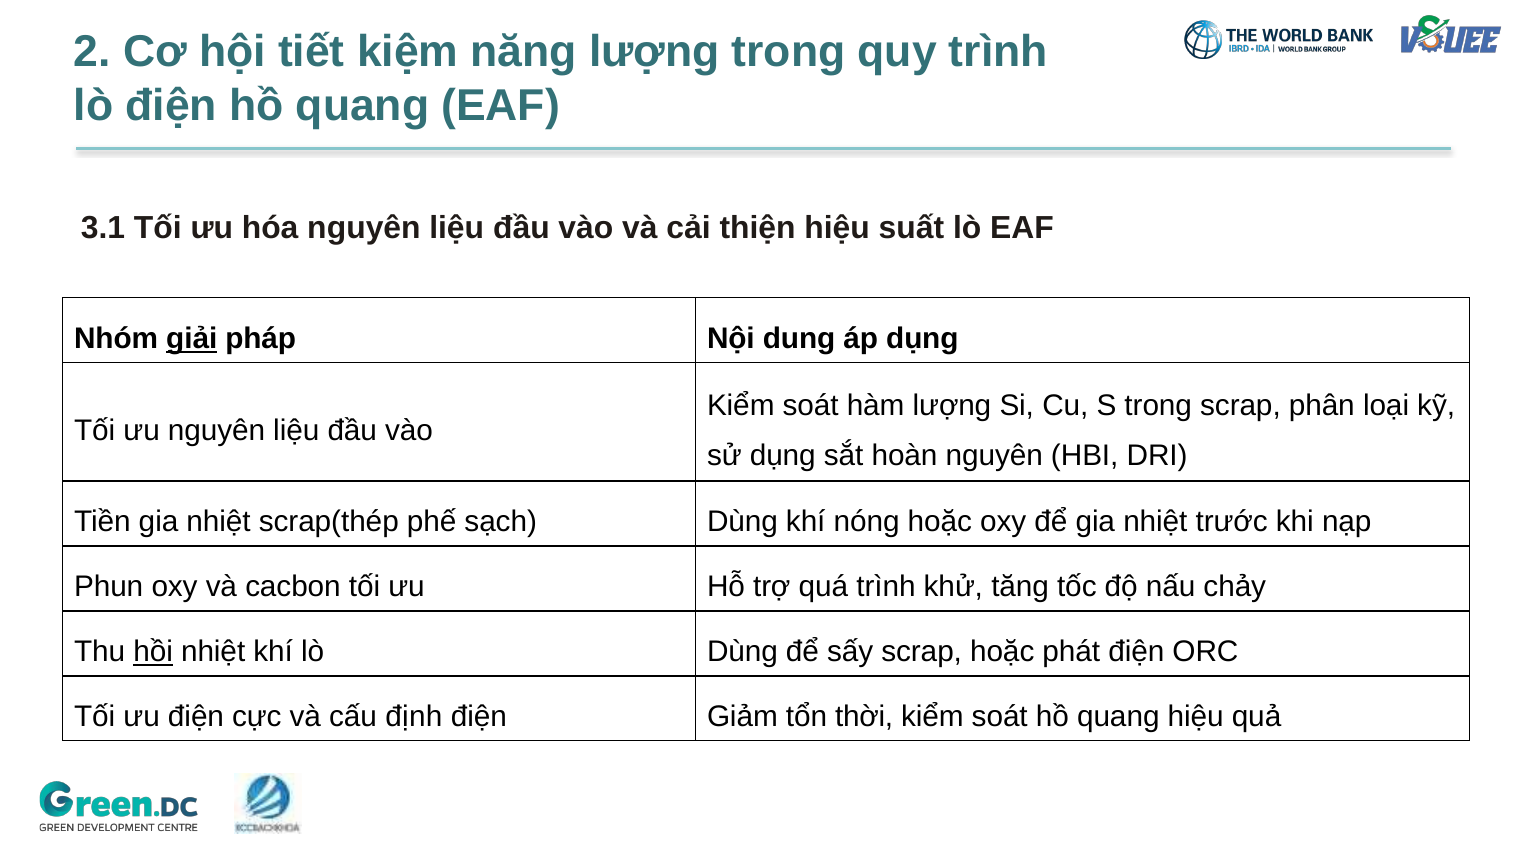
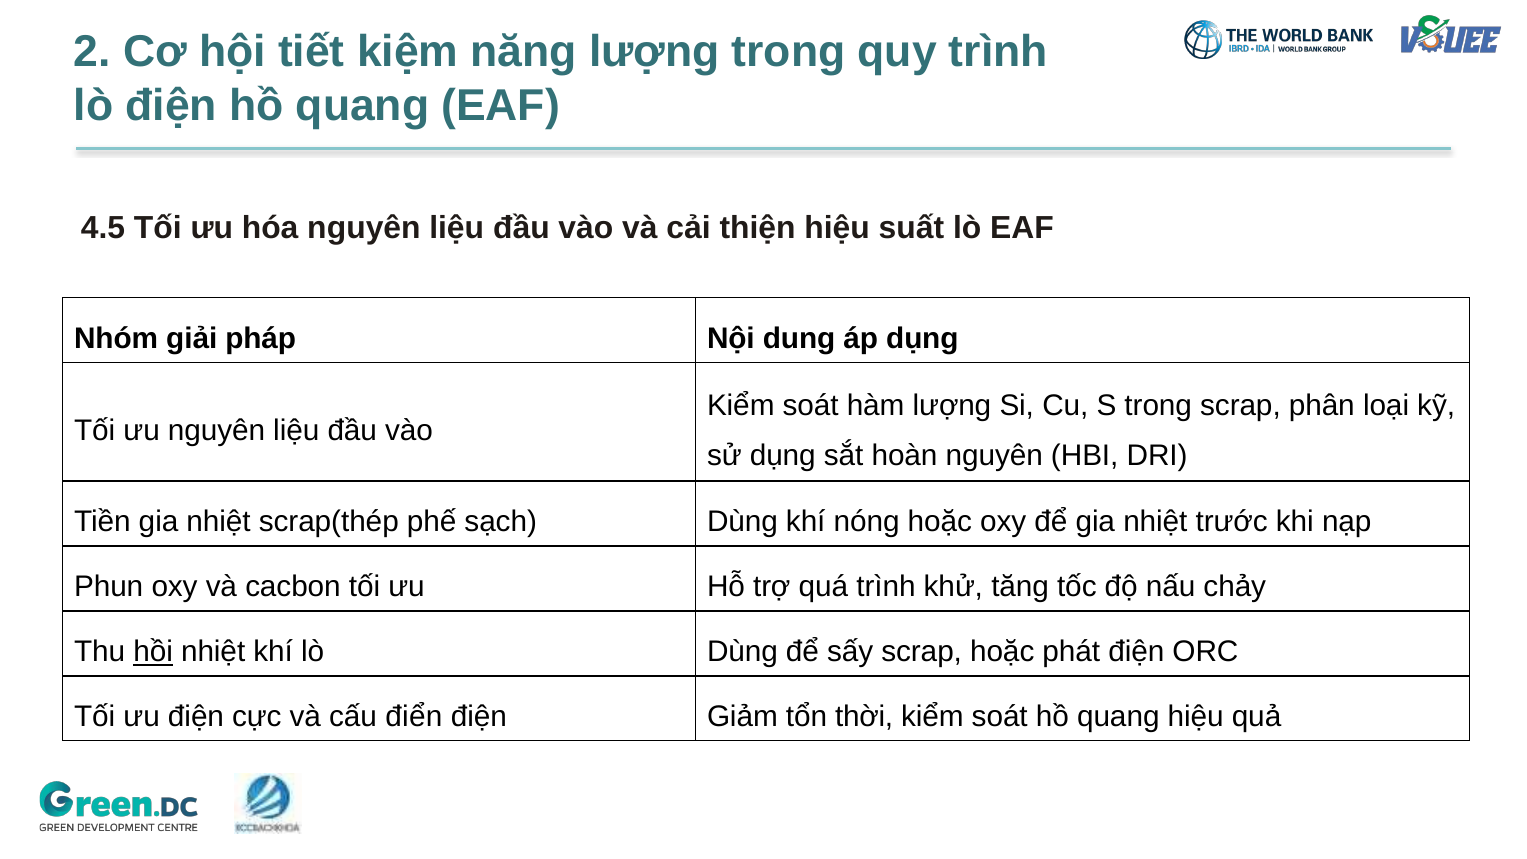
3.1: 3.1 -> 4.5
giải underline: present -> none
định: định -> điển
